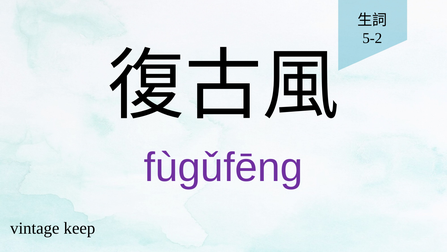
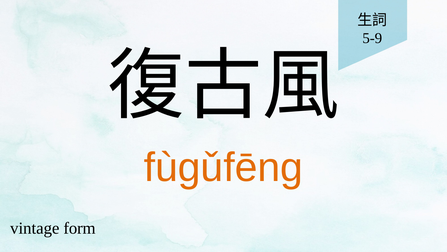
5-2: 5-2 -> 5-9
fùgǔfēng colour: purple -> orange
keep: keep -> form
